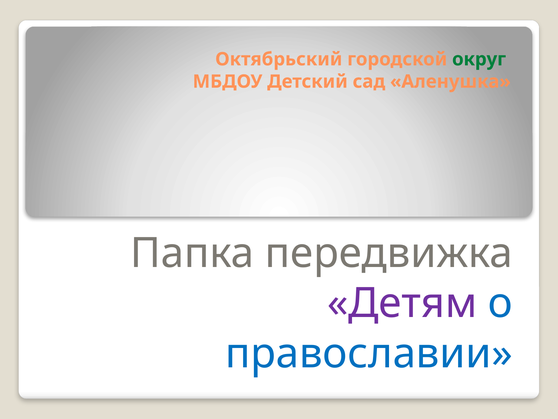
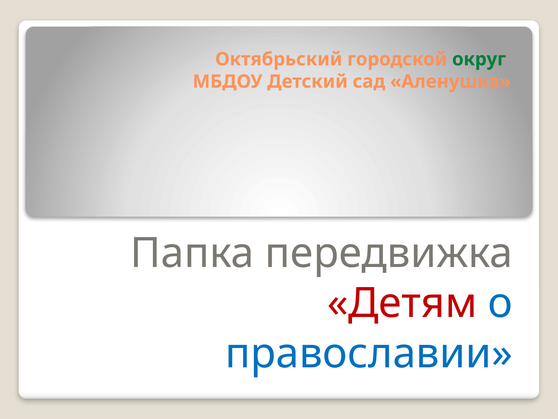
Детям colour: purple -> red
